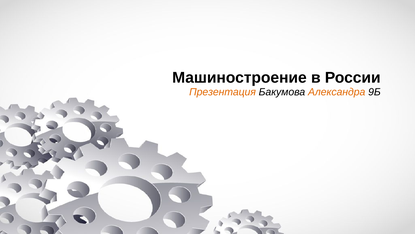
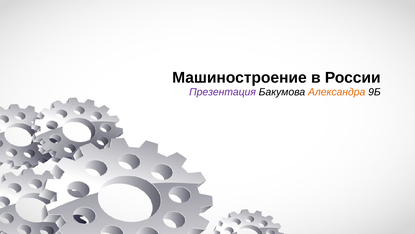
Презентация colour: orange -> purple
